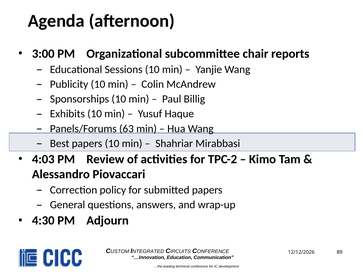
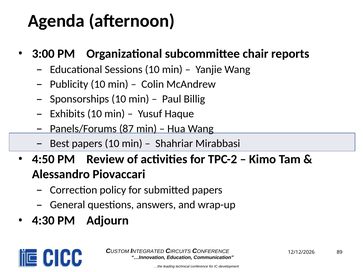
63: 63 -> 87
4:03: 4:03 -> 4:50
